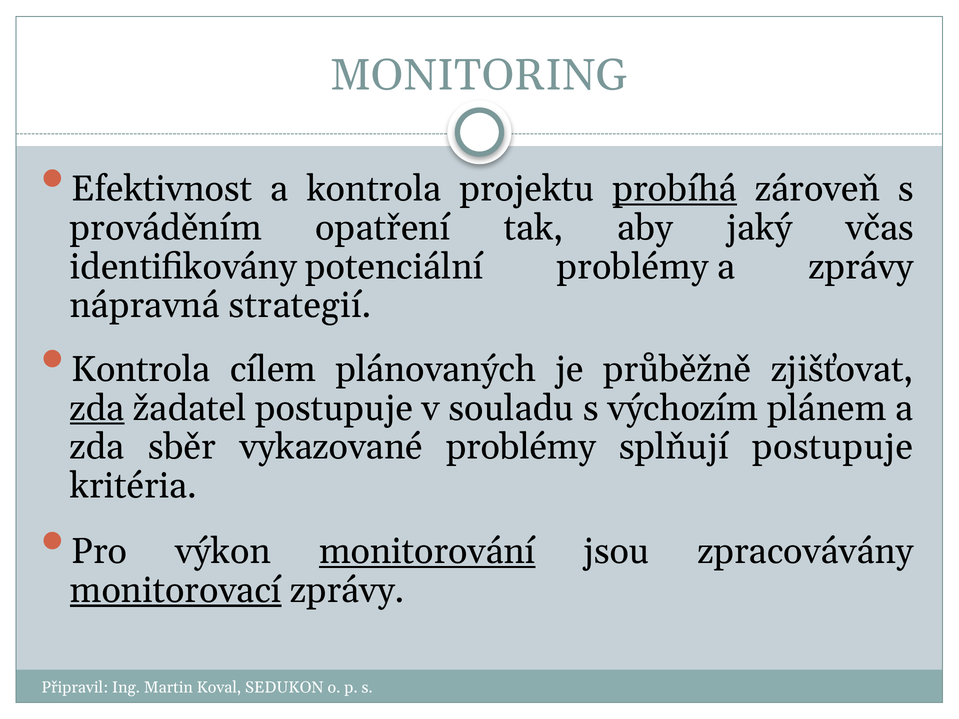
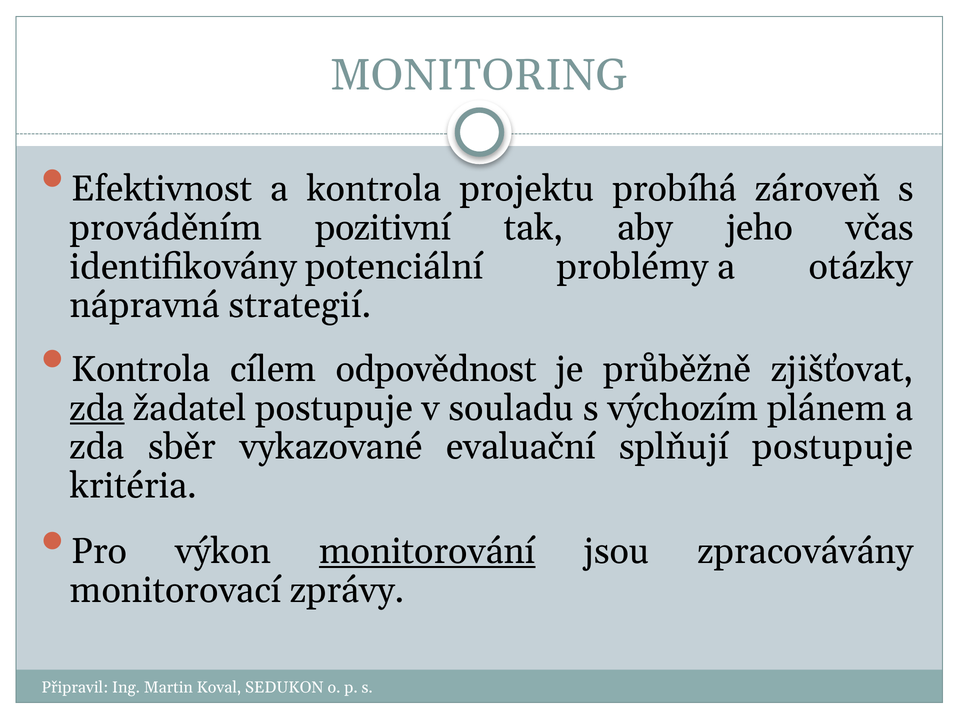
probíhá underline: present -> none
opatření: opatření -> pozitivní
jaký: jaký -> jeho
a zprávy: zprávy -> otázky
plánovaných: plánovaných -> odpovědnost
vykazované problémy: problémy -> evaluační
monitorovací underline: present -> none
